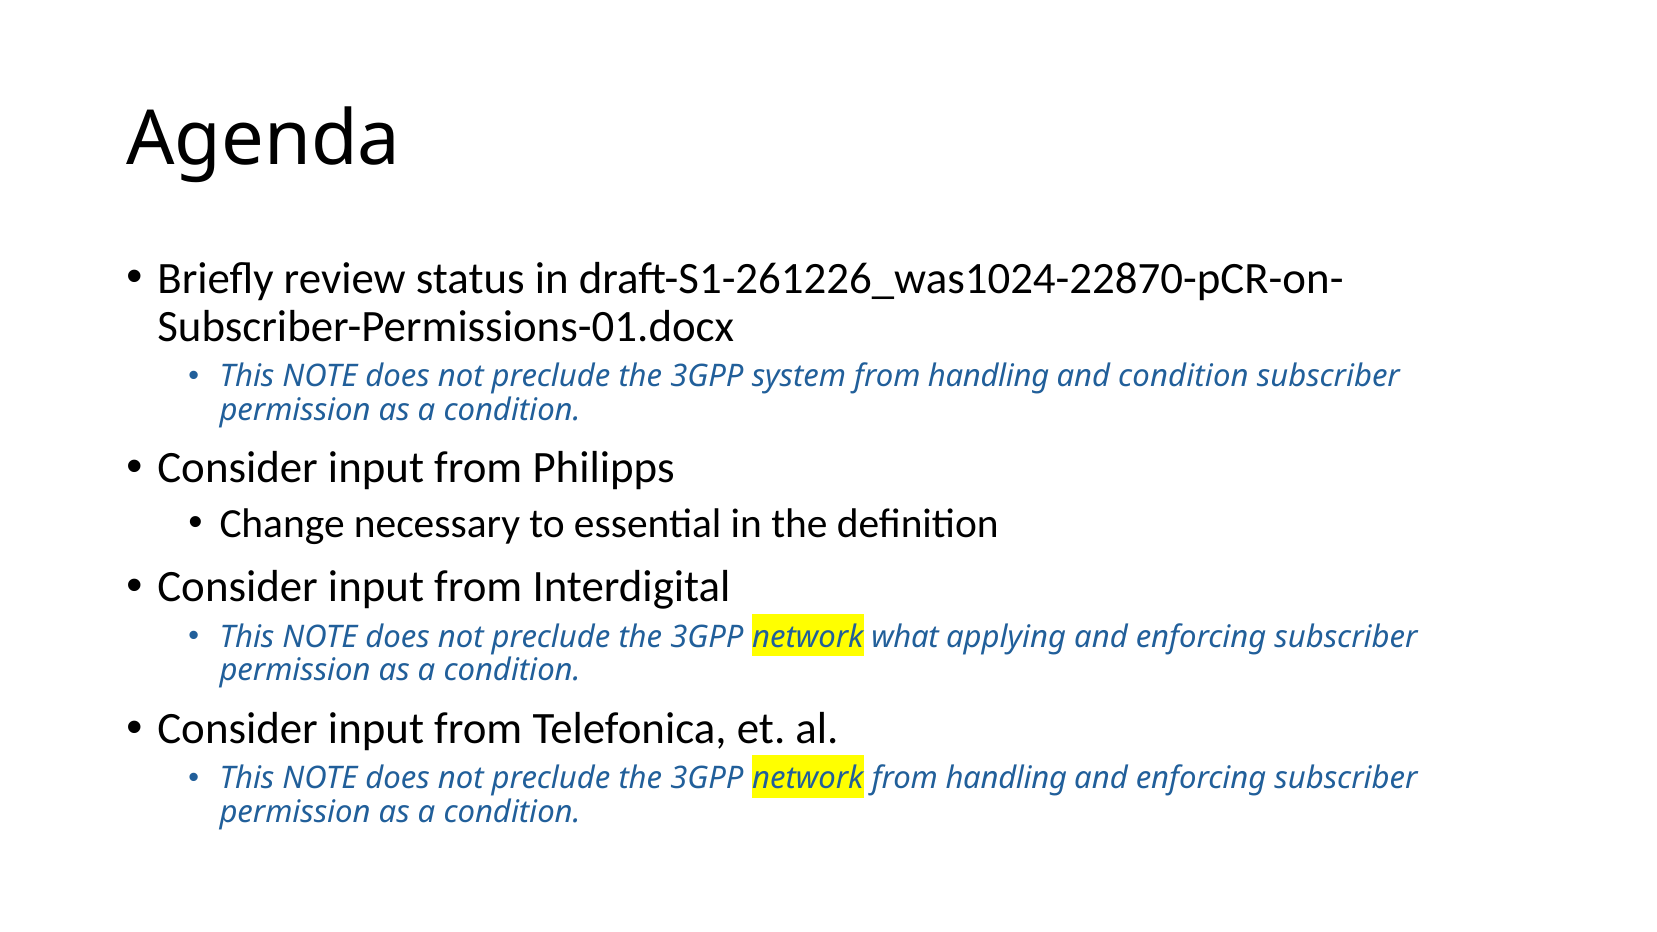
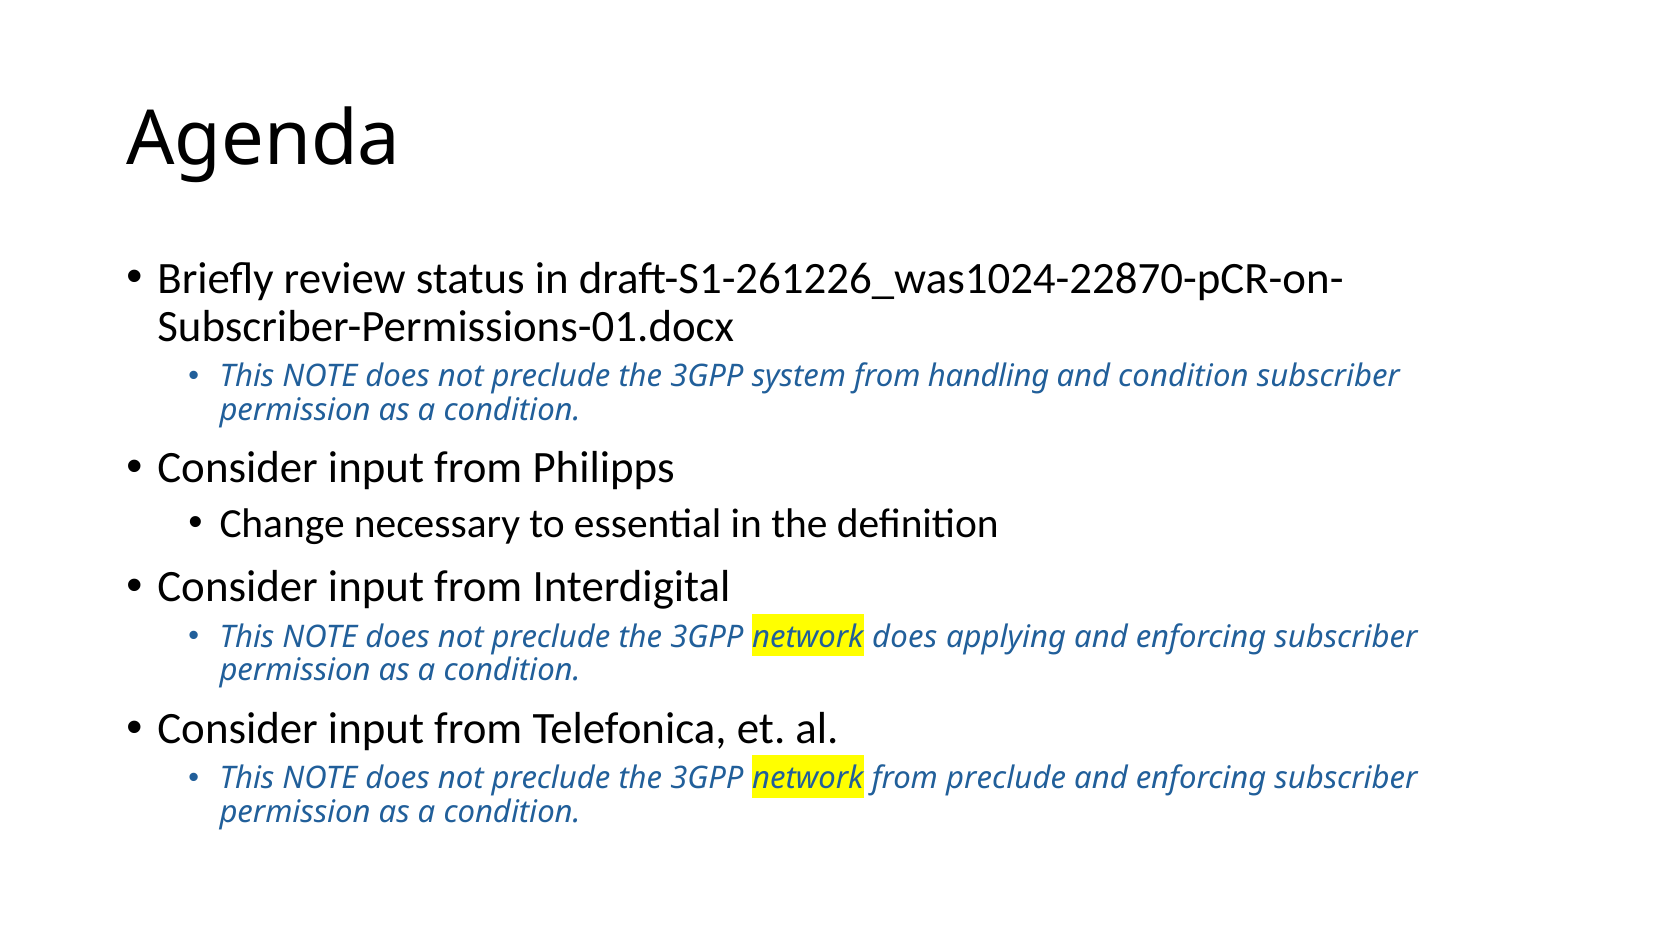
network what: what -> does
network from handling: handling -> preclude
